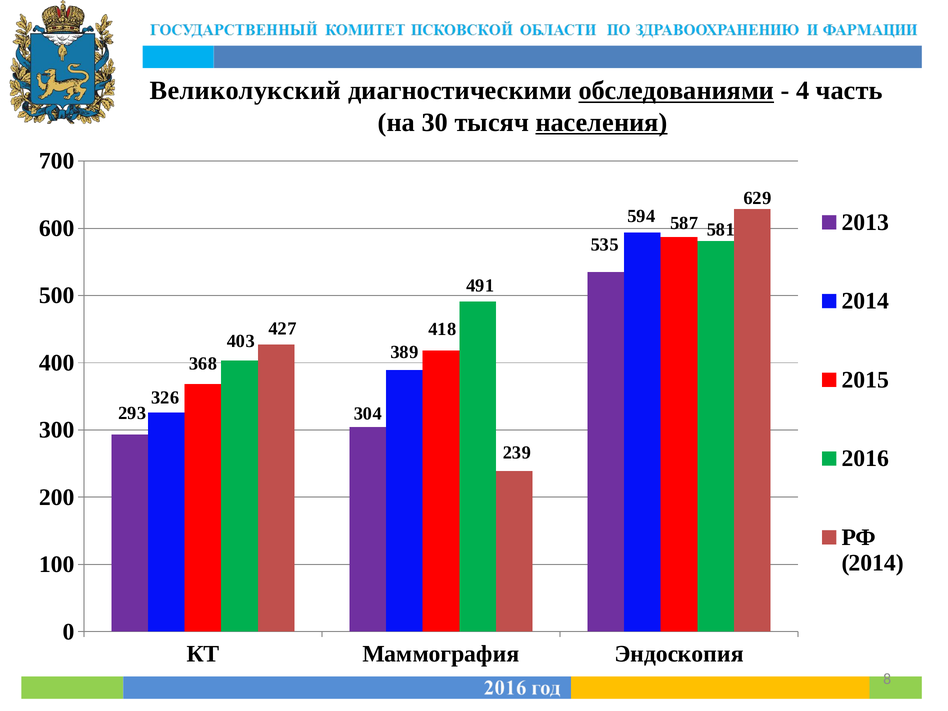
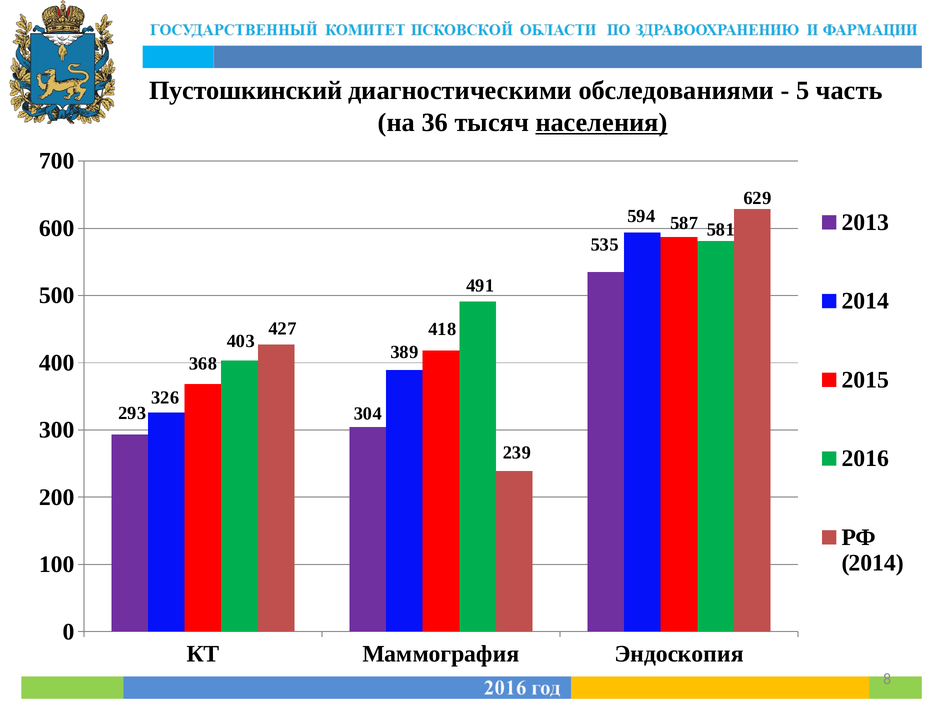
Великолукский: Великолукский -> Пустошкинский
обследованиями underline: present -> none
4: 4 -> 5
30: 30 -> 36
